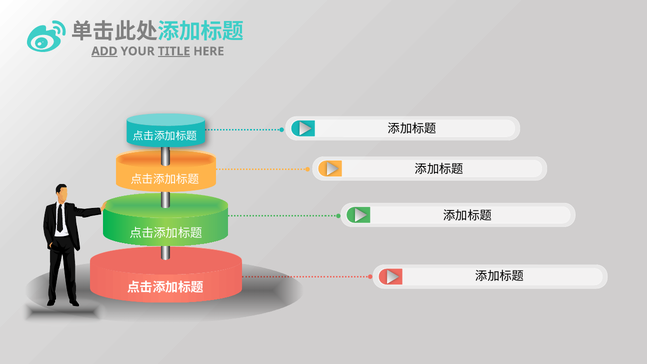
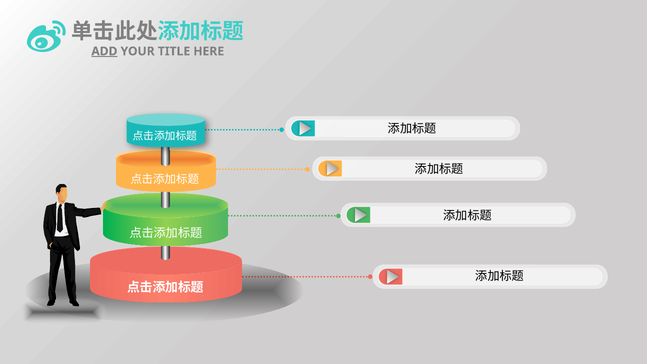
TITLE underline: present -> none
